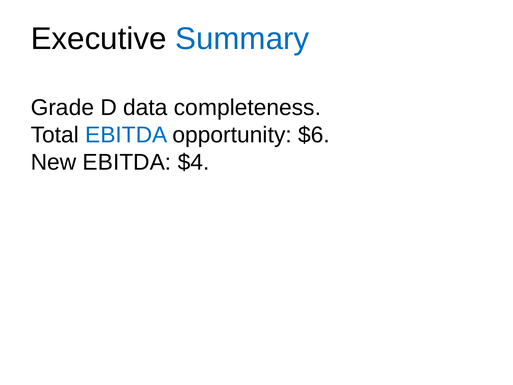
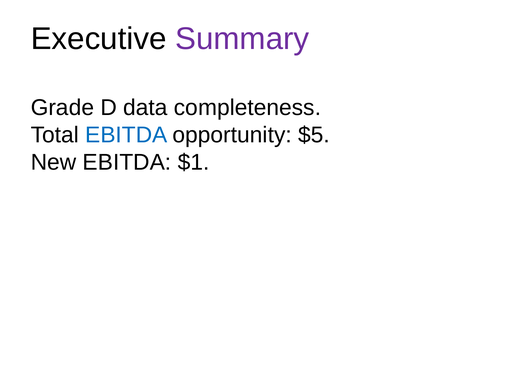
Summary colour: blue -> purple
$6: $6 -> $5
$4: $4 -> $1
